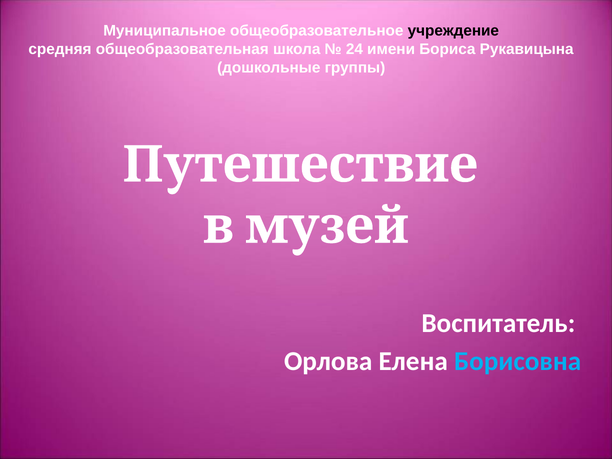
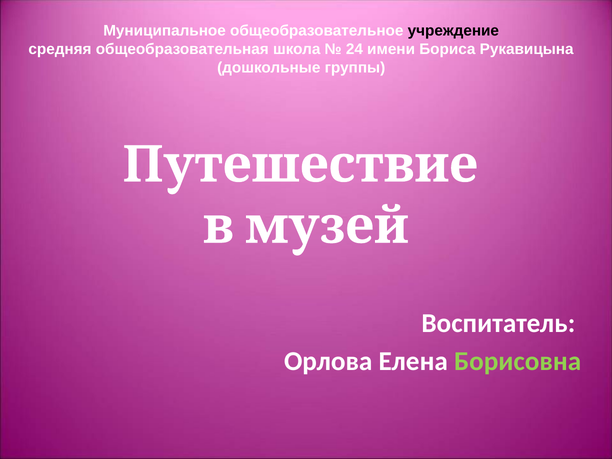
Борисовна colour: light blue -> light green
